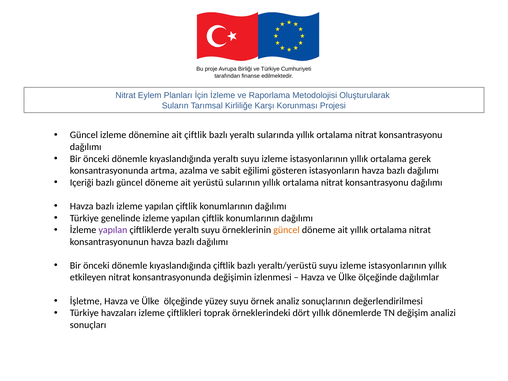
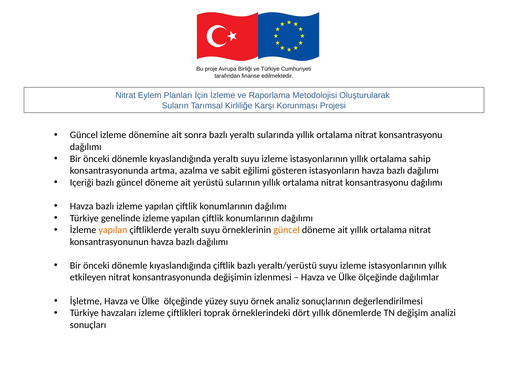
ait çiftlik: çiftlik -> sonra
gerek: gerek -> sahip
yapılan at (113, 230) colour: purple -> orange
